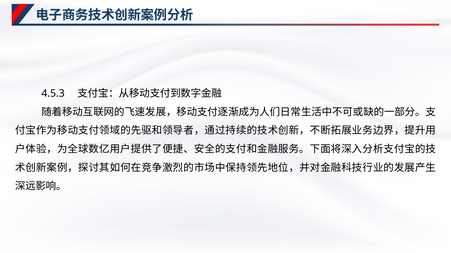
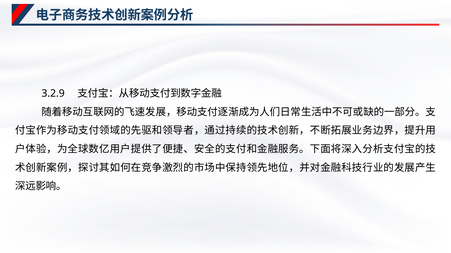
4.5.3: 4.5.3 -> 3.2.9
